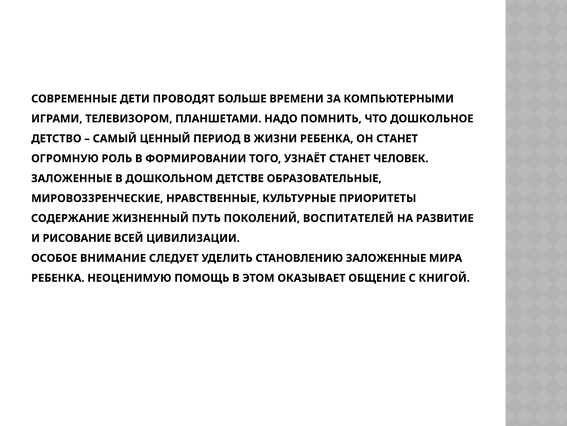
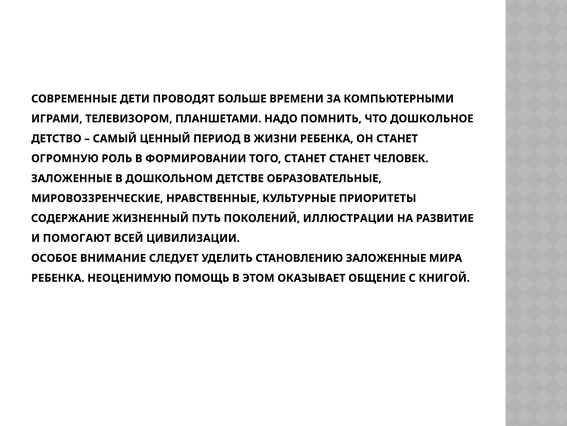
ТОГО УЗНАЁТ: УЗНАЁТ -> СТАНЕТ
ВОСПИТАТЕЛЕЙ: ВОСПИТАТЕЛЕЙ -> ИЛЛЮСТРАЦИИ
РИСОВАНИЕ: РИСОВАНИЕ -> ПОМОГАЮТ
